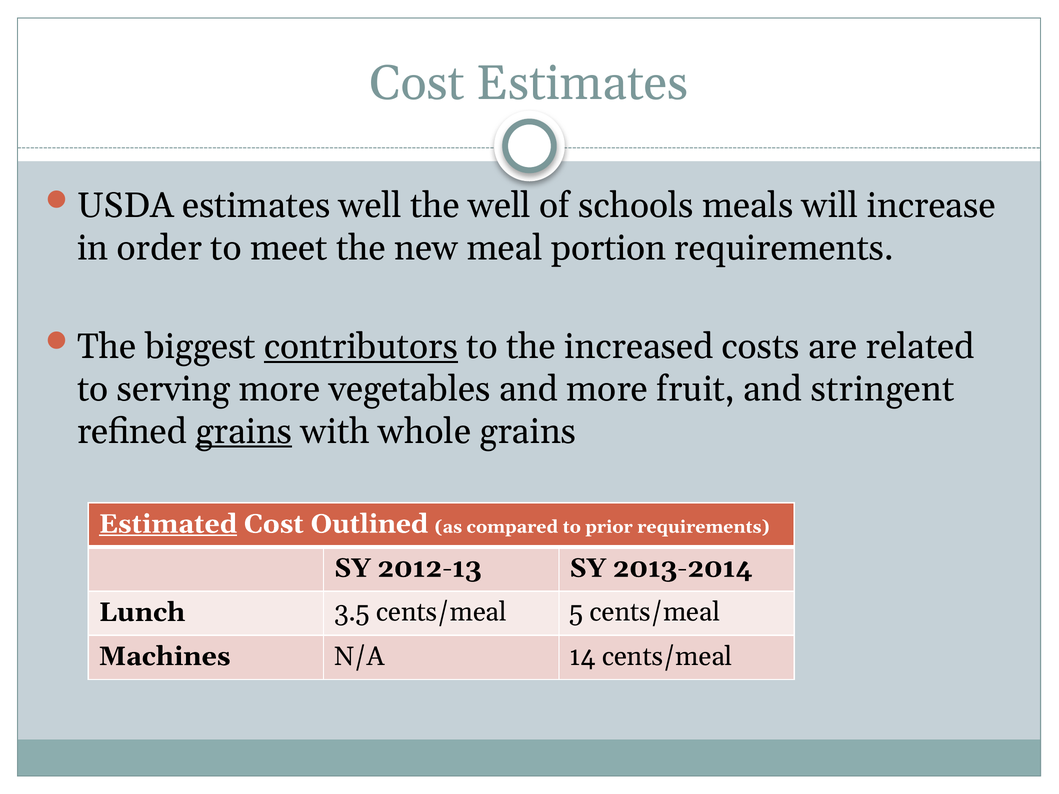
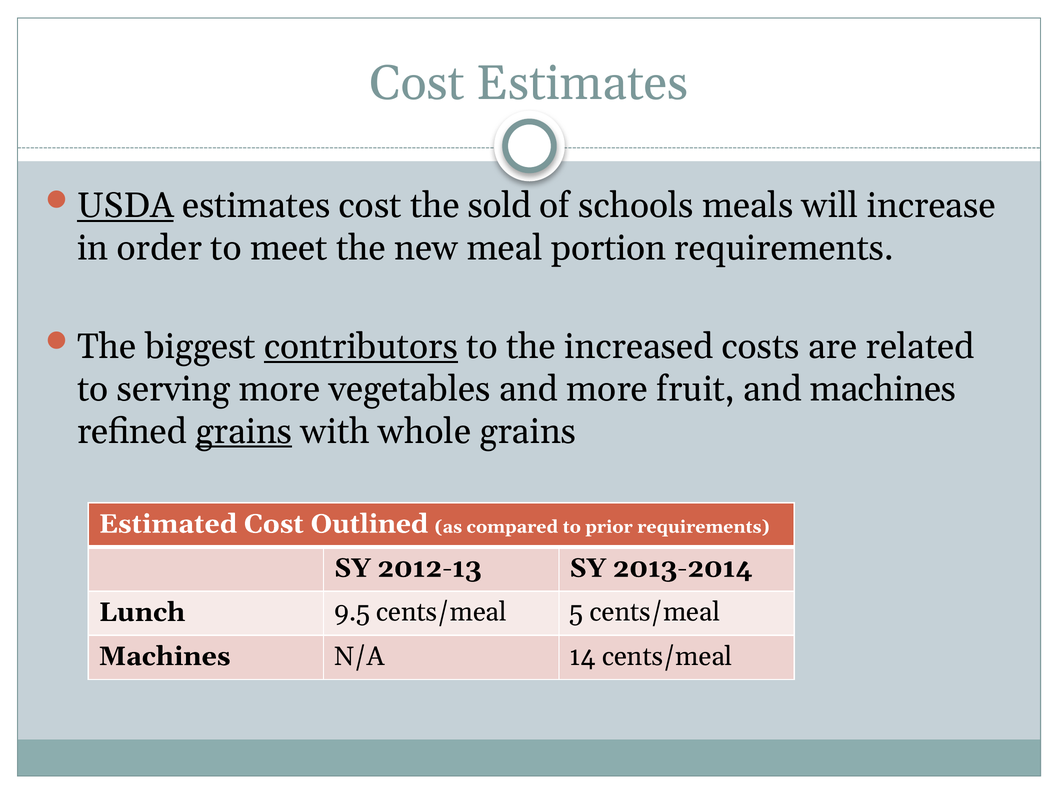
USDA underline: none -> present
estimates well: well -> cost
the well: well -> sold
and stringent: stringent -> machines
Estimated underline: present -> none
3.5: 3.5 -> 9.5
